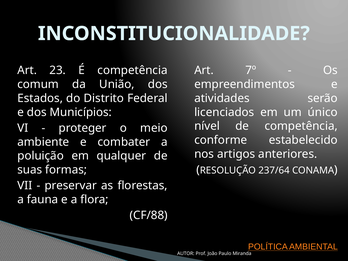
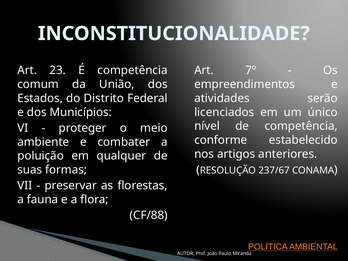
237/64: 237/64 -> 237/67
